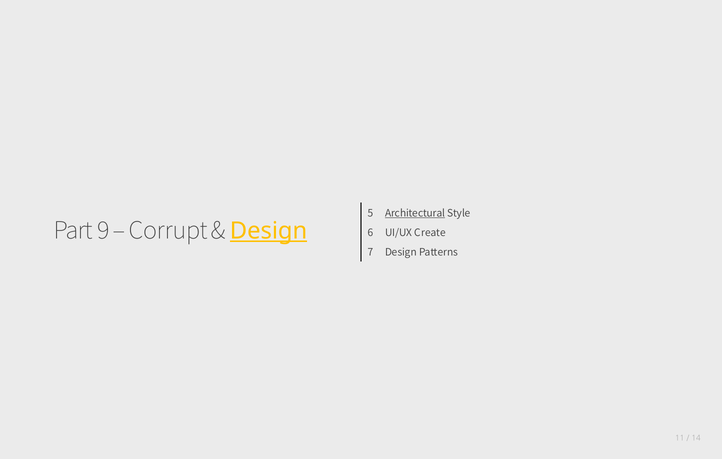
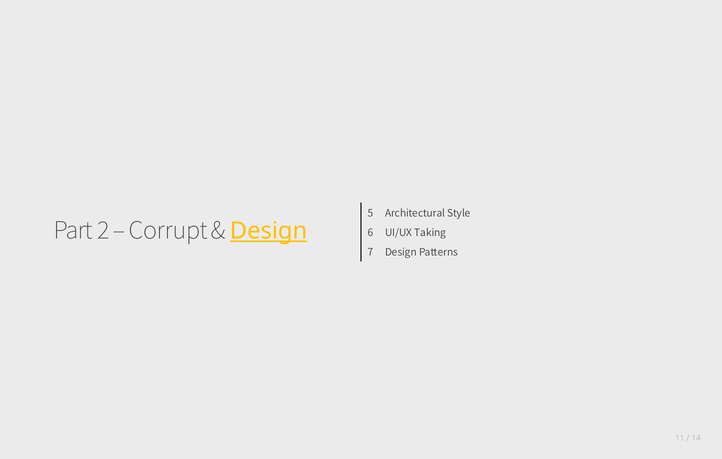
Architectural underline: present -> none
9: 9 -> 2
Create: Create -> Taking
